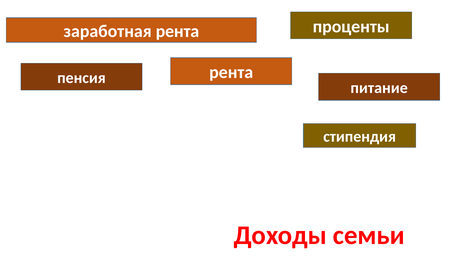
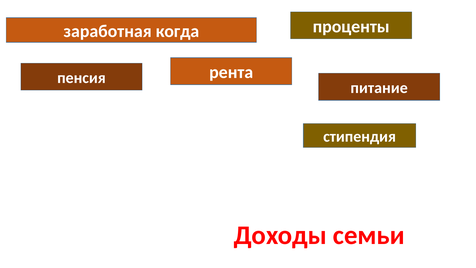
заработная рента: рента -> когда
